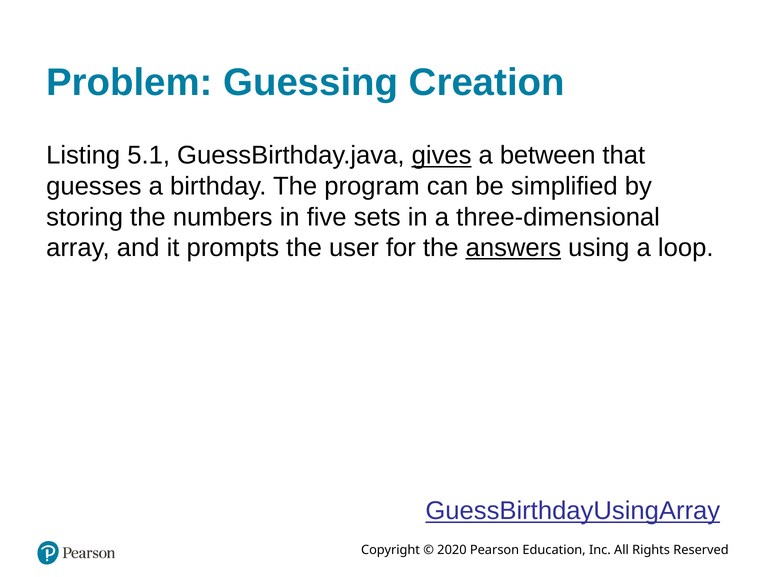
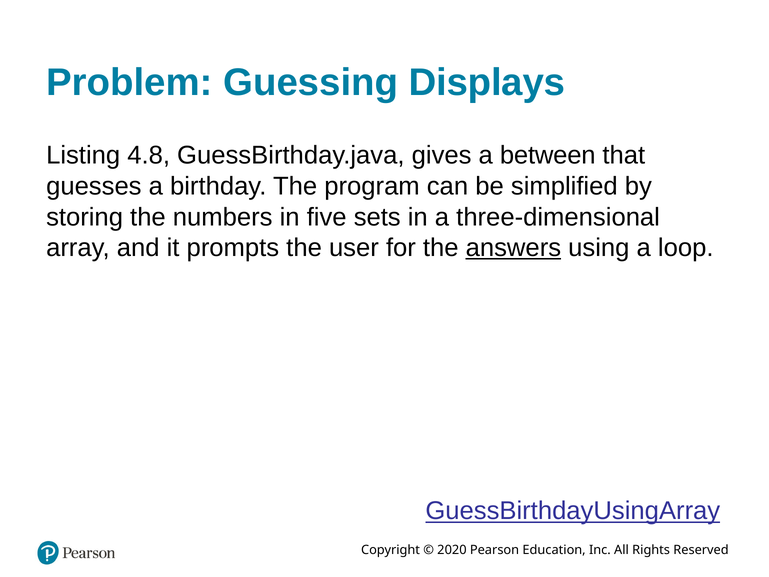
Creation: Creation -> Displays
5.1: 5.1 -> 4.8
gives underline: present -> none
